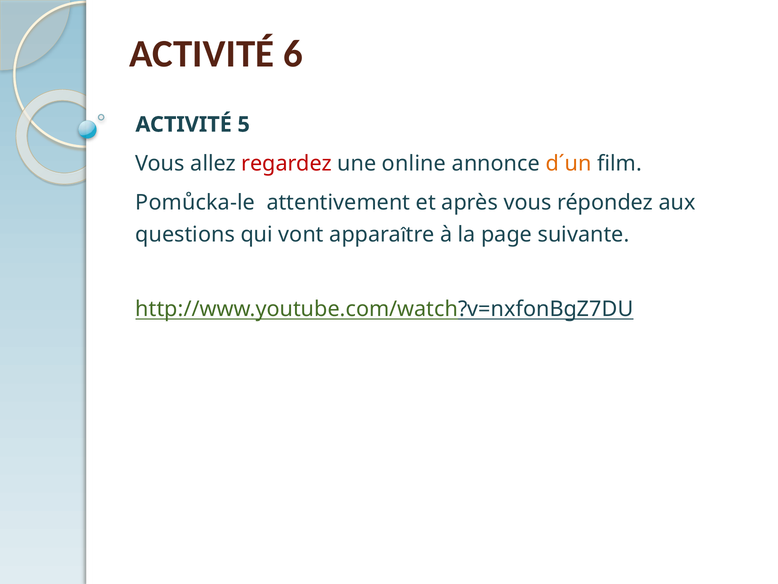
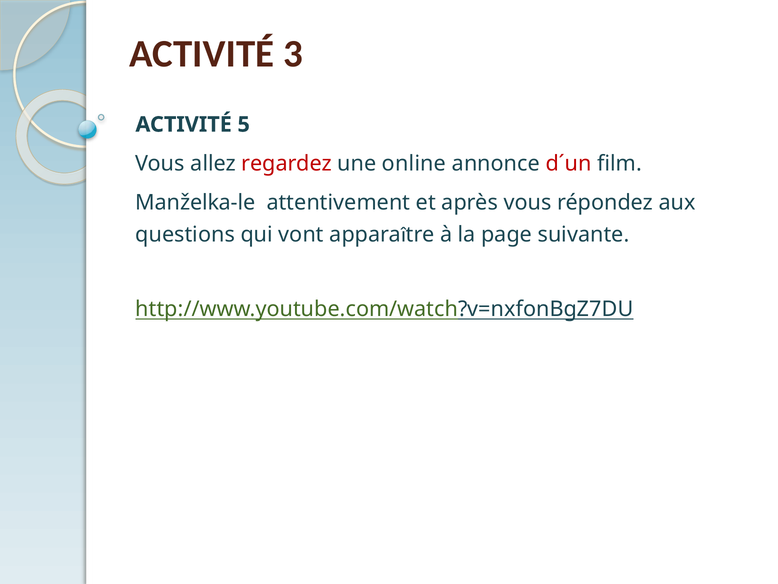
6: 6 -> 3
d´un colour: orange -> red
Pomůcka-le: Pomůcka-le -> Manželka-le
